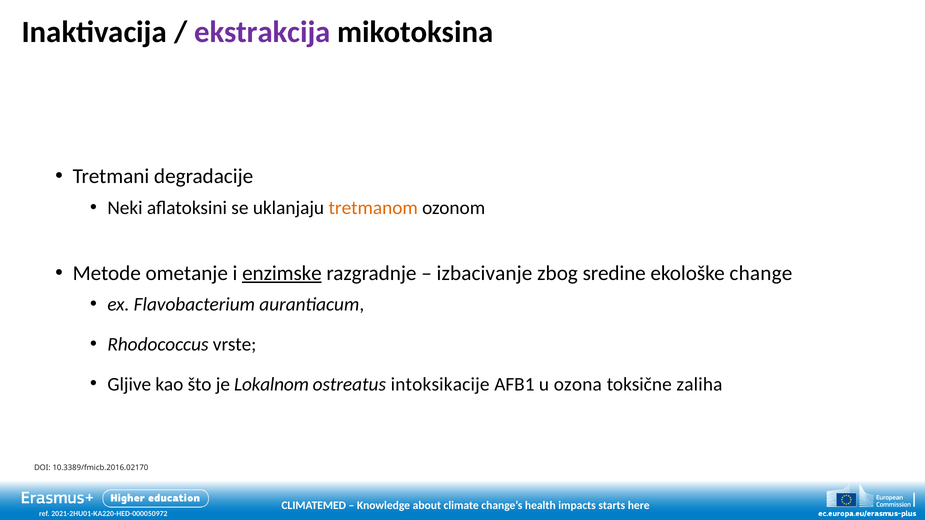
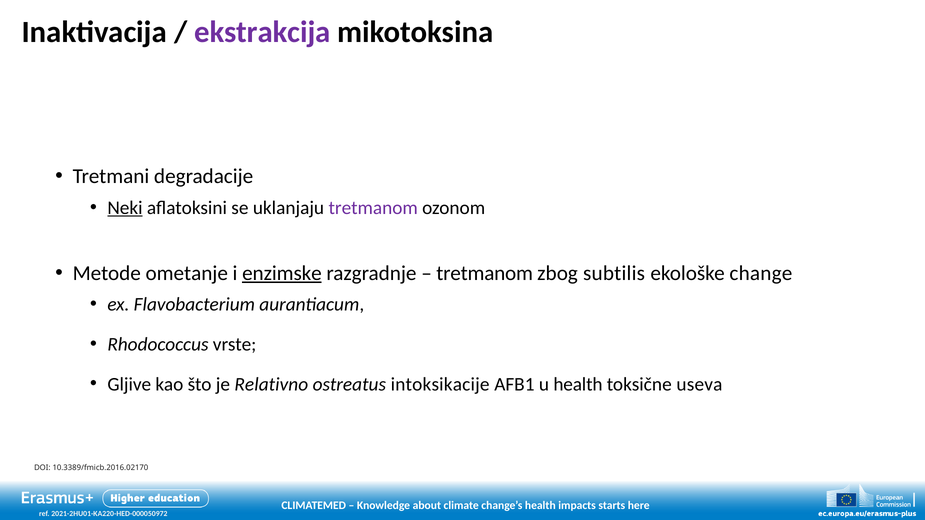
Neki underline: none -> present
tretmanom at (373, 208) colour: orange -> purple
izbacivanje at (485, 273): izbacivanje -> tretmanom
sredine: sredine -> subtilis
Lokalnom: Lokalnom -> Relativno
u ozona: ozona -> health
zaliha: zaliha -> useva
